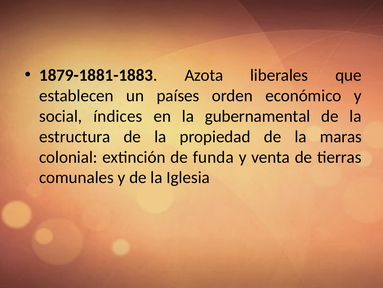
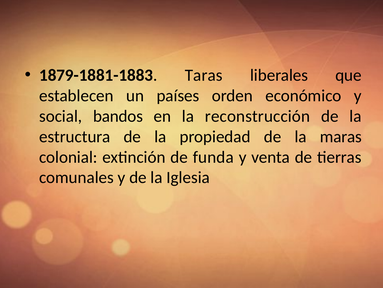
Azota: Azota -> Taras
índices: índices -> bandos
gubernamental: gubernamental -> reconstrucción
